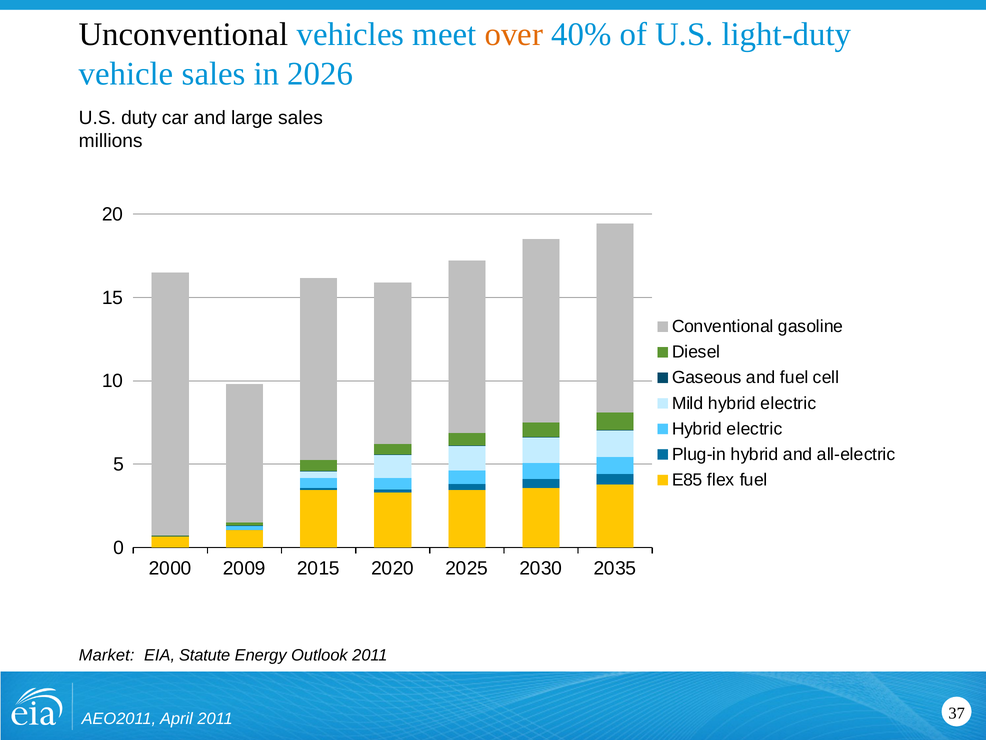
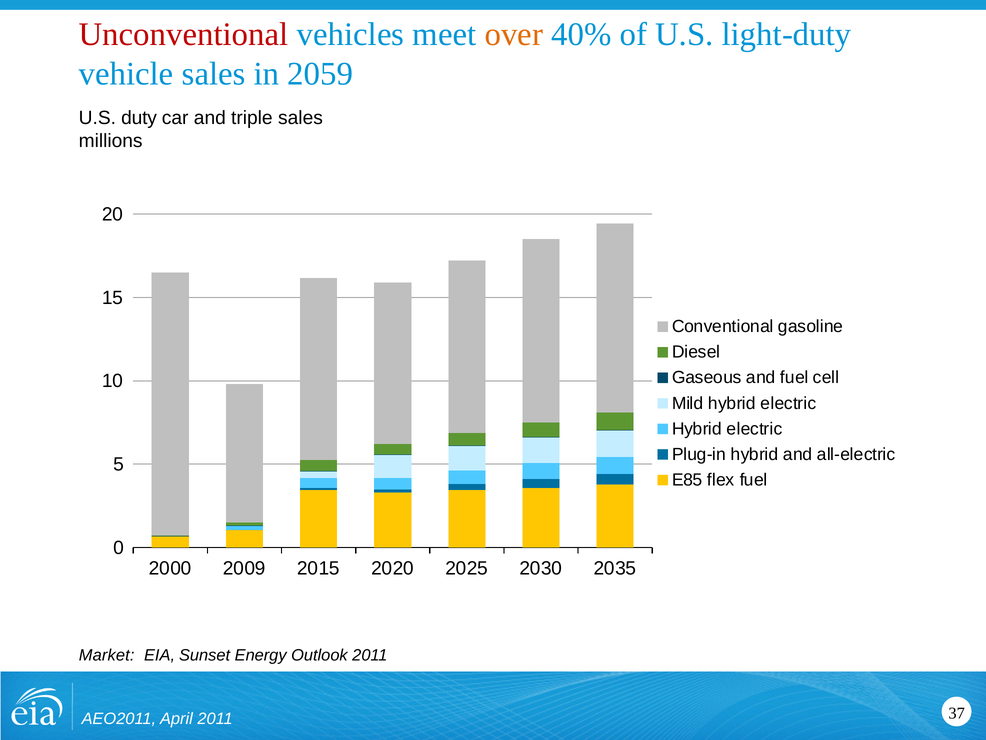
Unconventional colour: black -> red
2026: 2026 -> 2059
large: large -> triple
Statute: Statute -> Sunset
